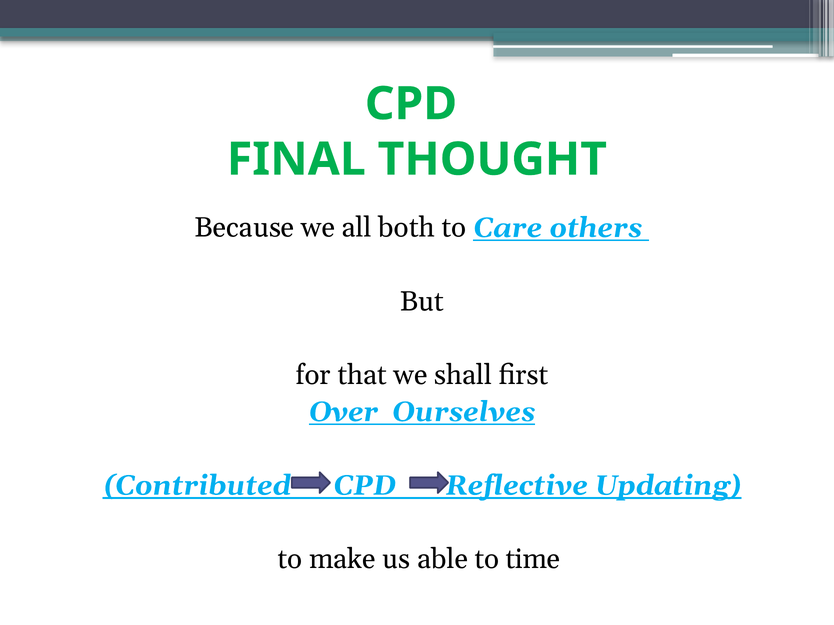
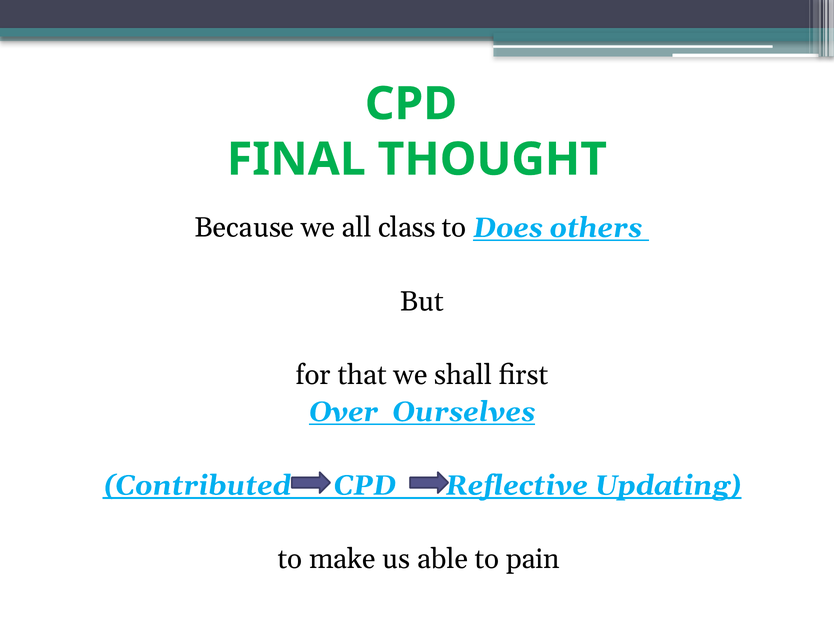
both: both -> class
Care: Care -> Does
time: time -> pain
